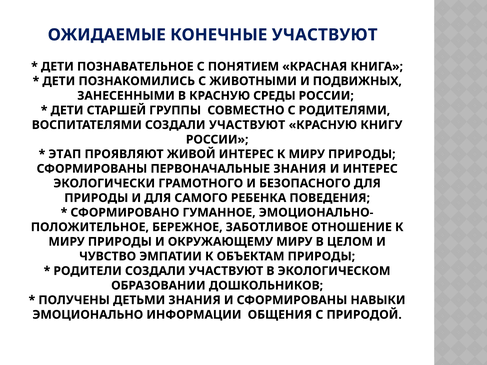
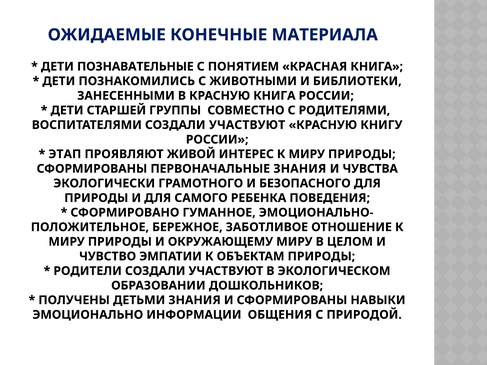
КОНЕЧНЫЕ УЧАСТВУЮТ: УЧАСТВУЮТ -> МАТЕРИАЛА
ПОЗНАВАТЕЛЬНОЕ: ПОЗНАВАТЕЛЬНОЕ -> ПОЗНАВАТЕЛЬНЫЕ
ПОДВИЖНЫХ: ПОДВИЖНЫХ -> БИБЛИОТЕКИ
КРАСНУЮ СРЕДЫ: СРЕДЫ -> КНИГА
И ИНТЕРЕС: ИНТЕРЕС -> ЧУВСТВА
